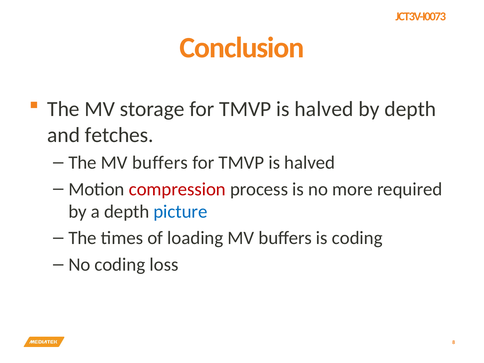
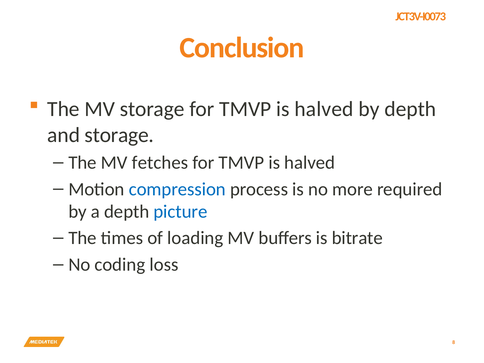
and fetches: fetches -> storage
The MV buffers: buffers -> fetches
compression colour: red -> blue
is coding: coding -> bitrate
